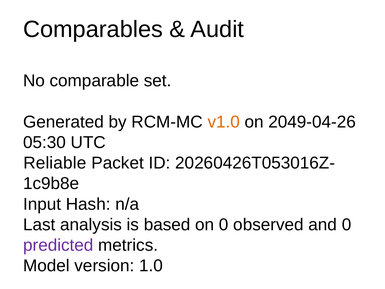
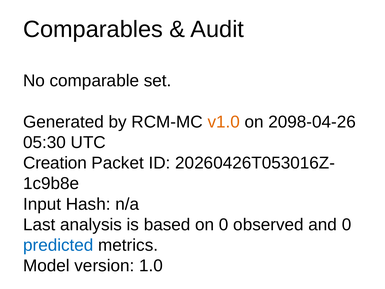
2049-04-26: 2049-04-26 -> 2098-04-26
Reliable: Reliable -> Creation
predicted colour: purple -> blue
